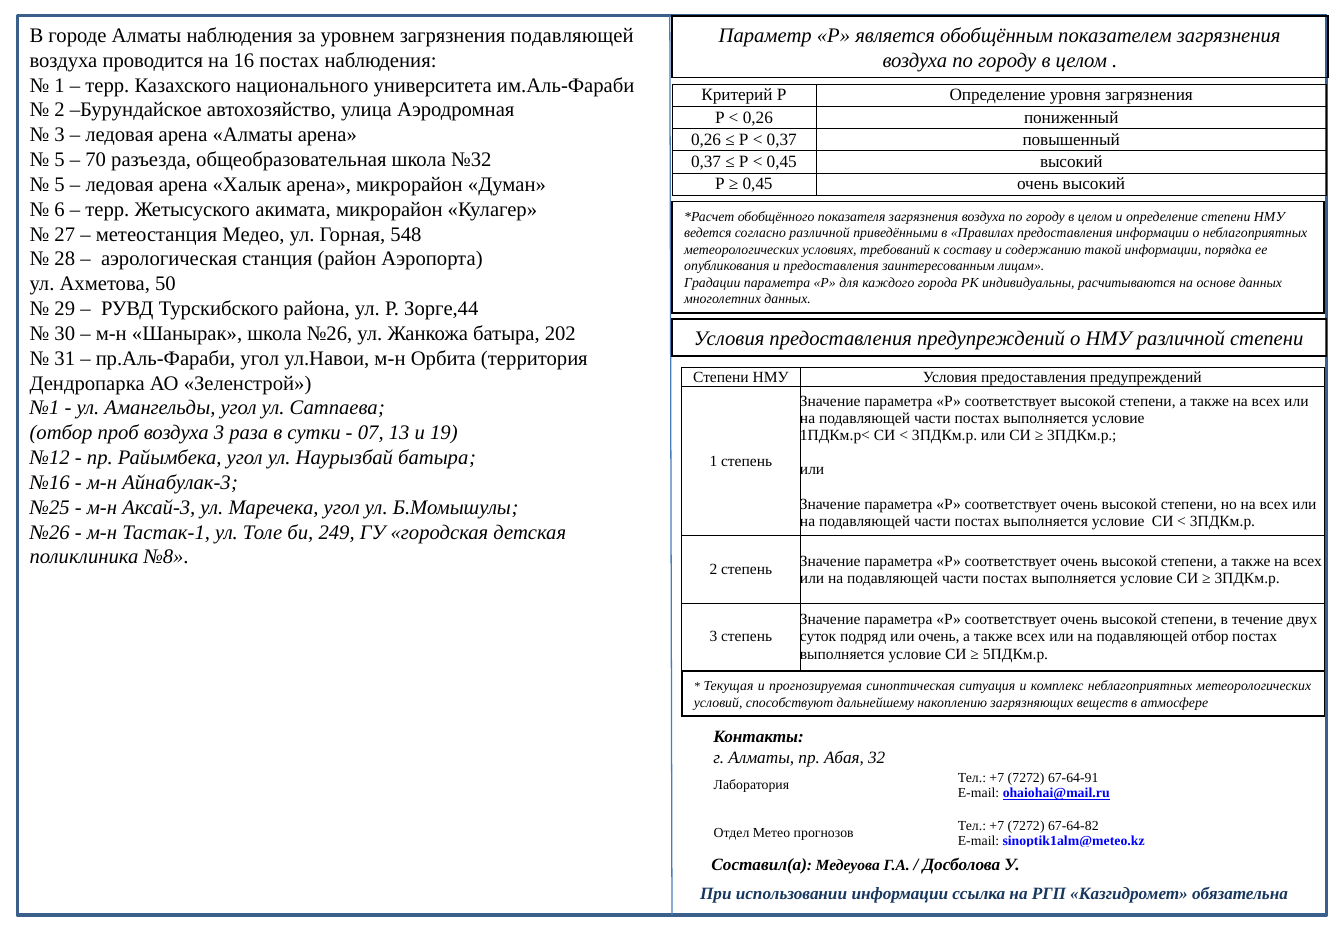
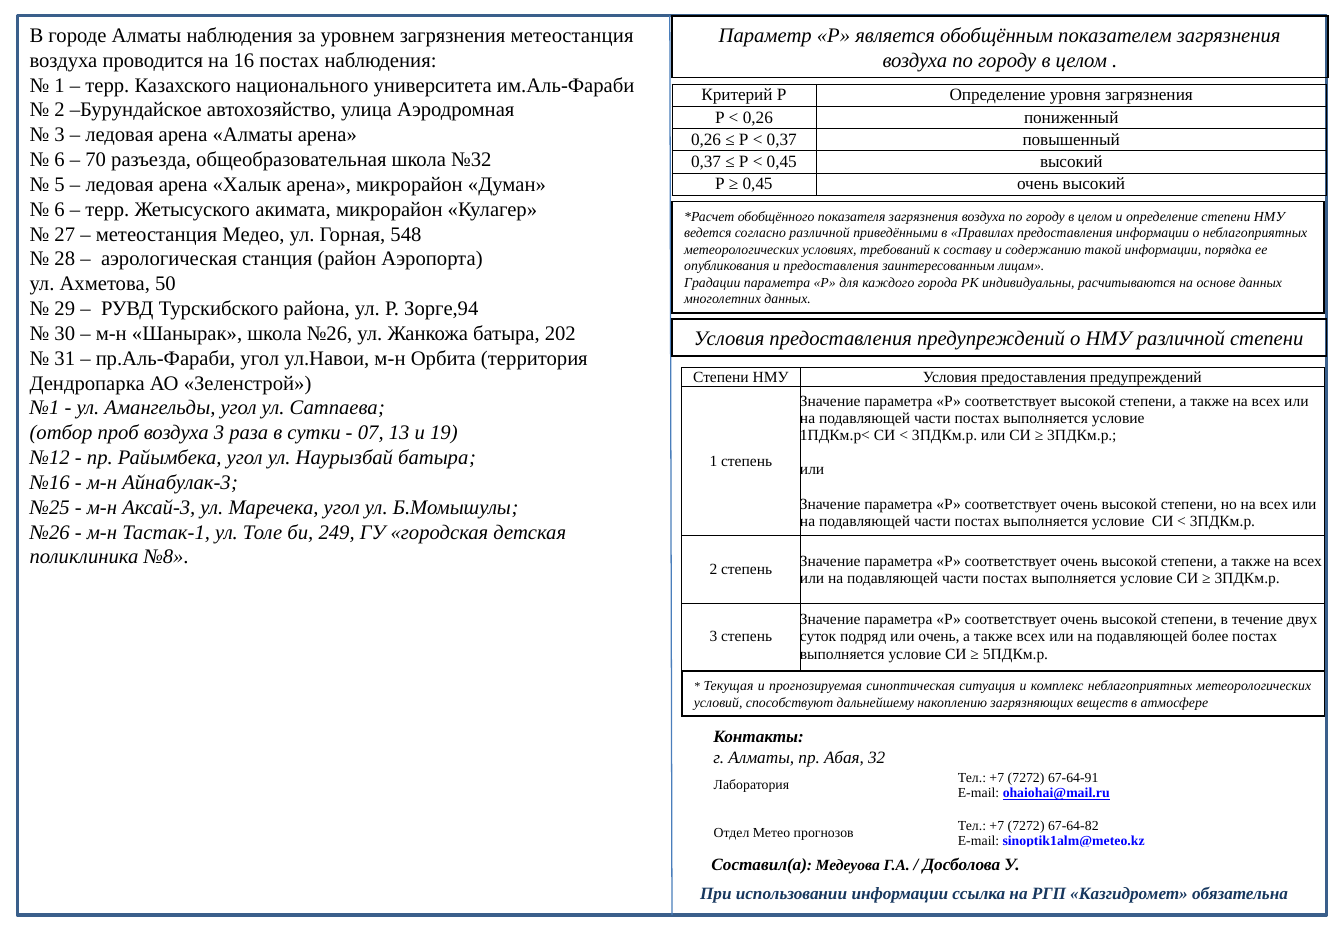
загрязнения подавляющей: подавляющей -> метеостанция
5 at (60, 160): 5 -> 6
Зорге,44: Зорге,44 -> Зорге,94
подавляющей отбор: отбор -> более
